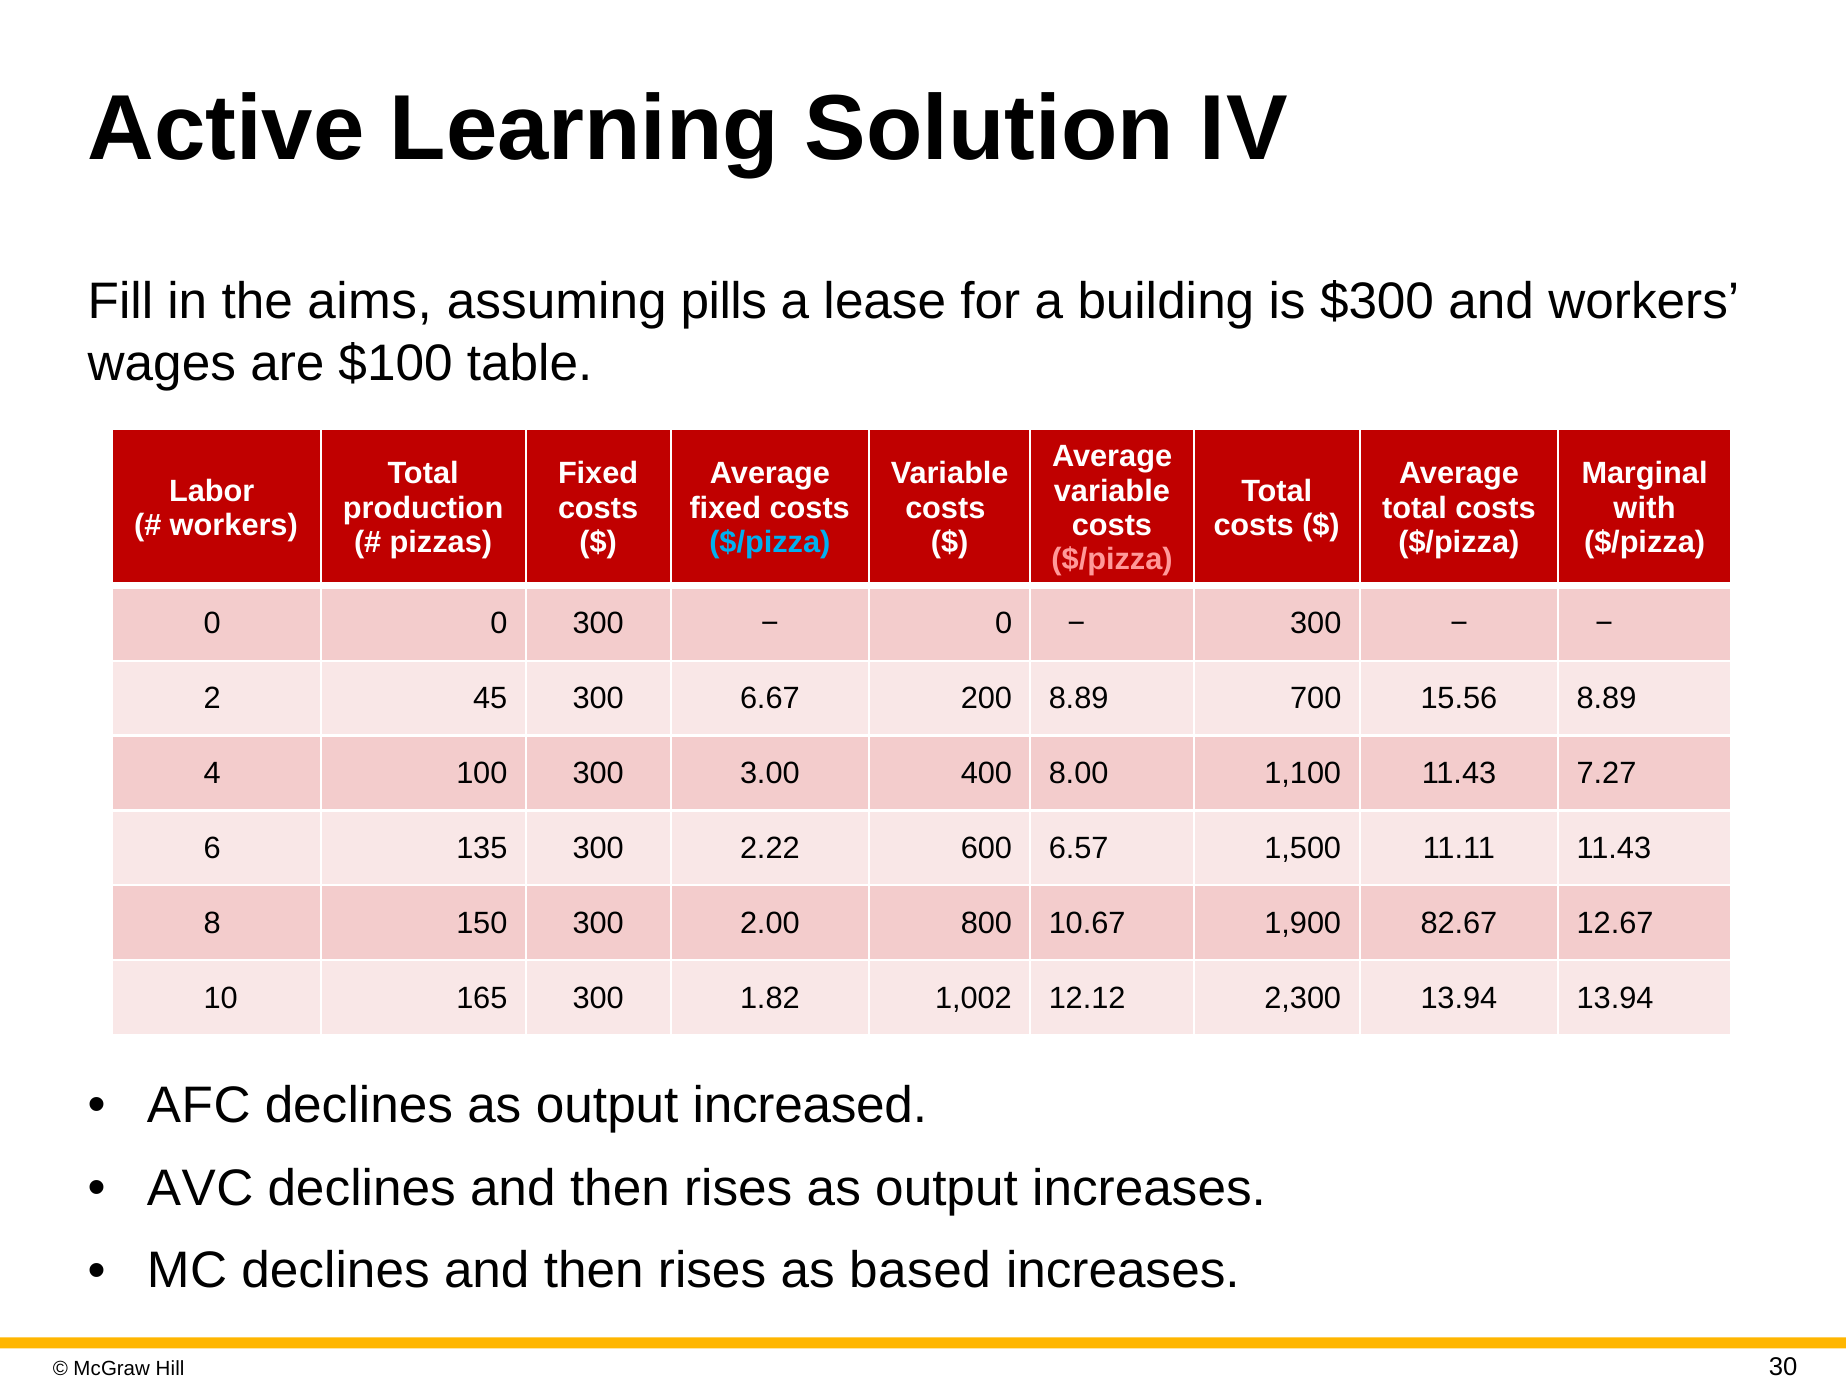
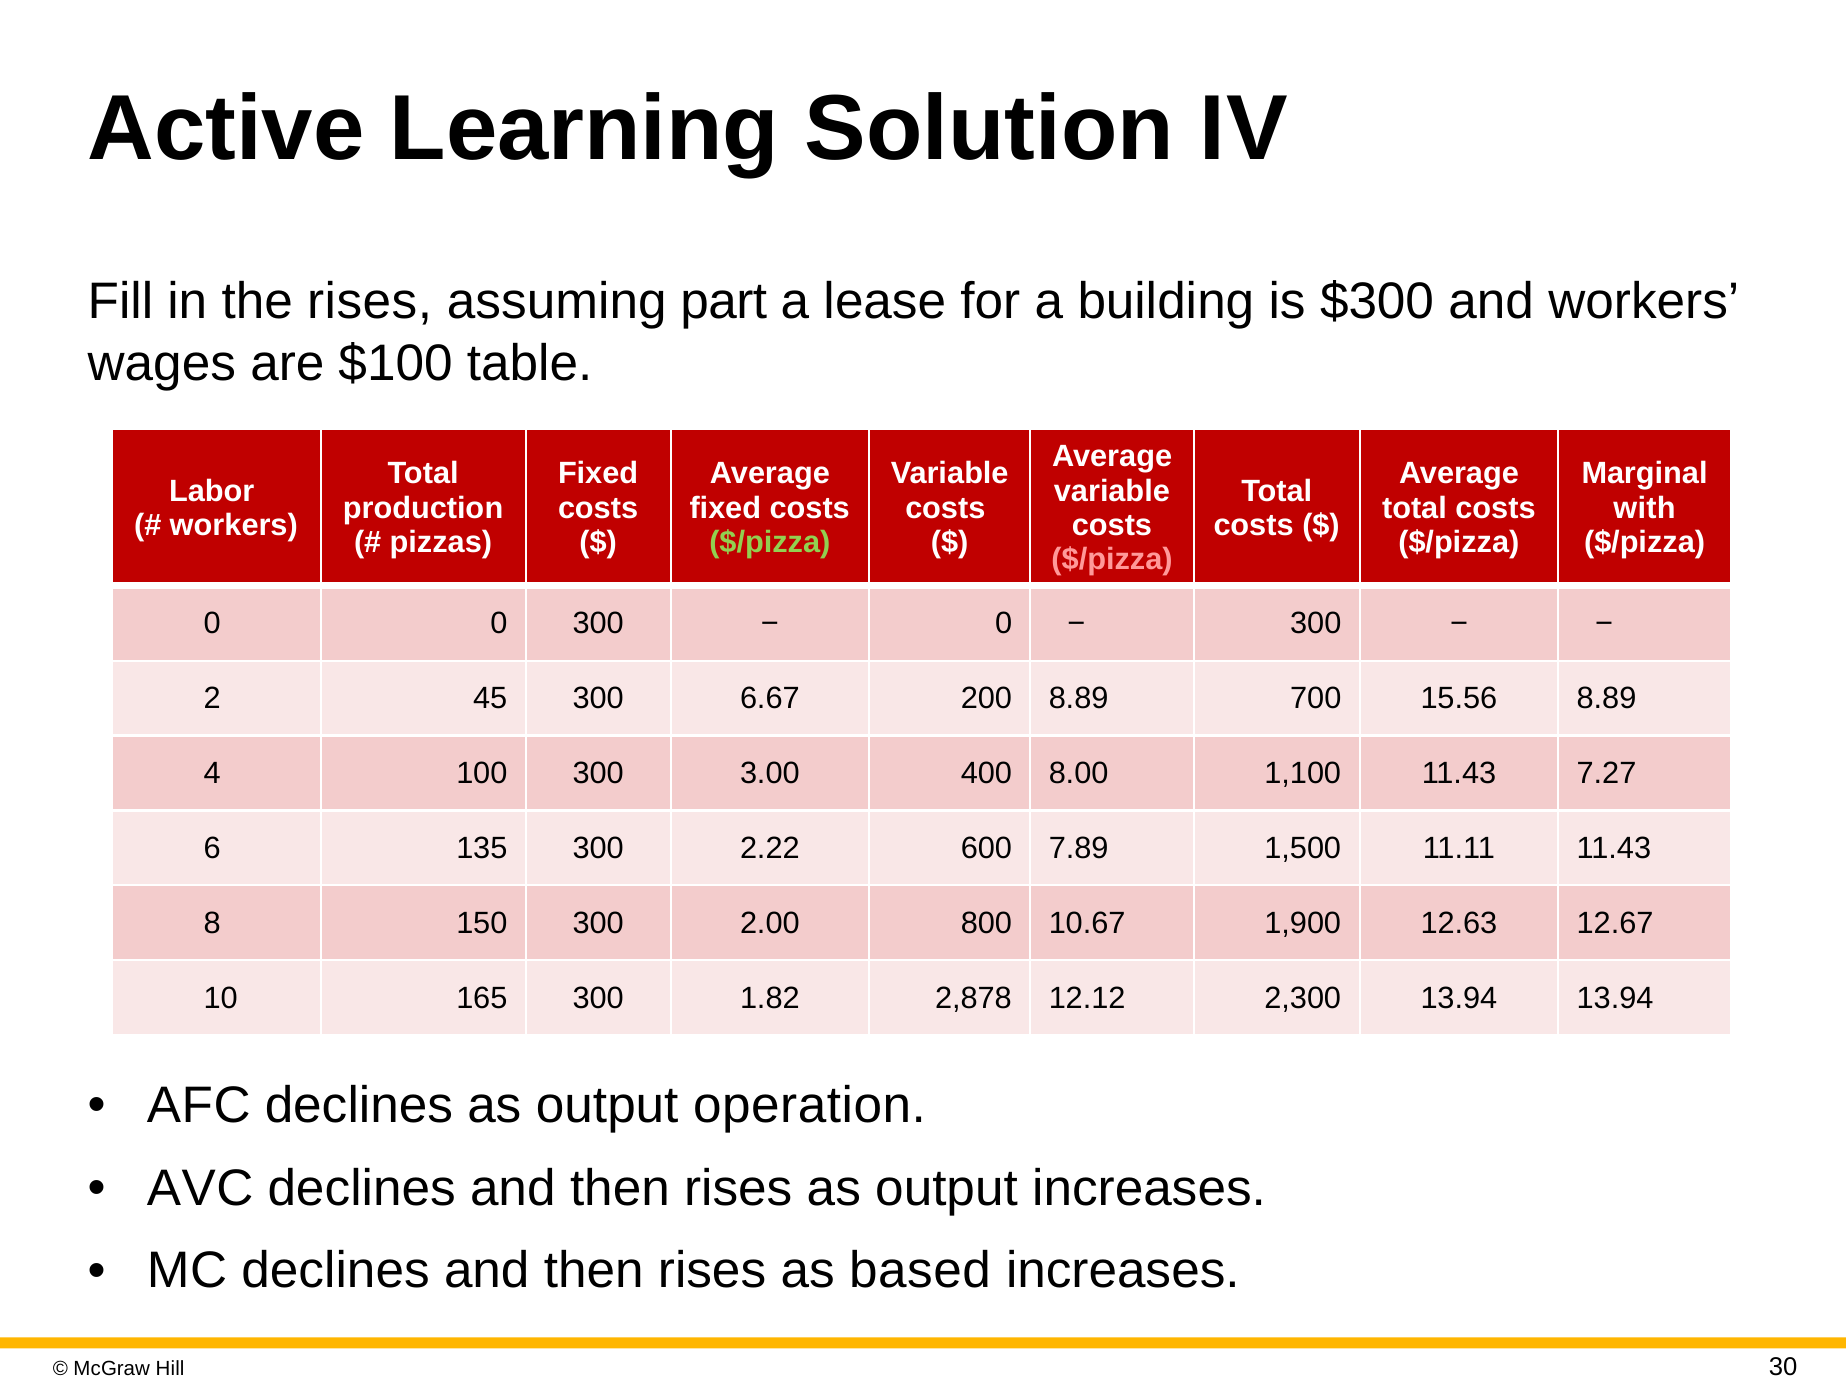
the aims: aims -> rises
pills: pills -> part
$/pizza at (770, 542) colour: light blue -> light green
6.57: 6.57 -> 7.89
82.67: 82.67 -> 12.63
1,002: 1,002 -> 2,878
increased: increased -> operation
